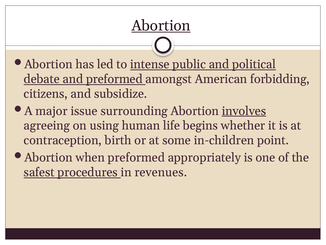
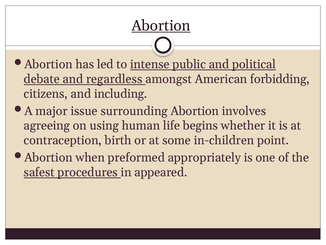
and preformed: preformed -> regardless
subsidize: subsidize -> including
involves underline: present -> none
revenues: revenues -> appeared
